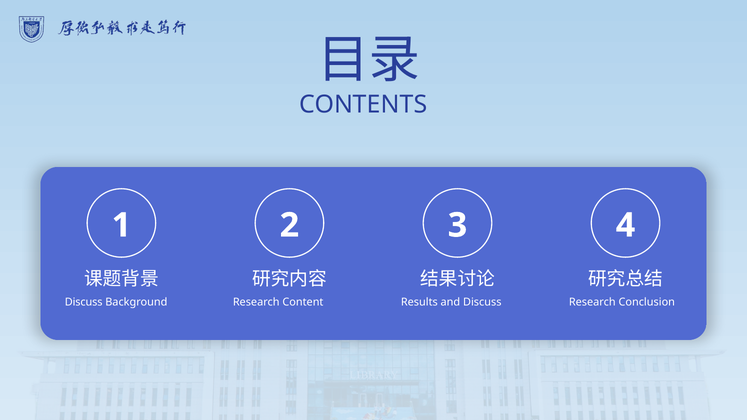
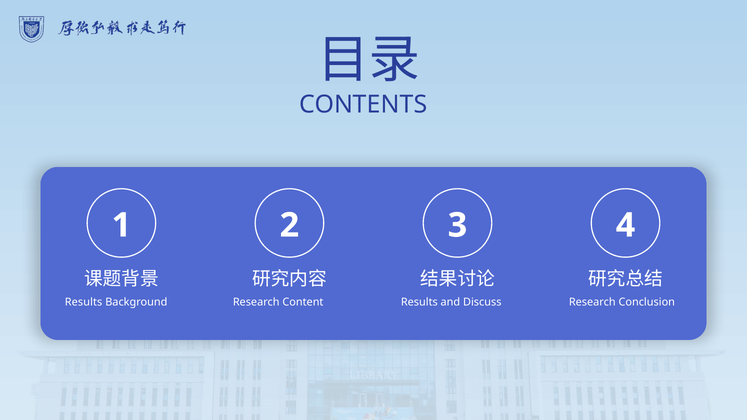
Discuss at (84, 303): Discuss -> Results
